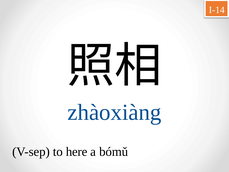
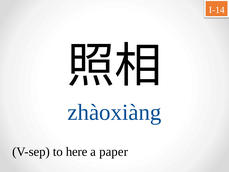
bómǔ: bómǔ -> paper
